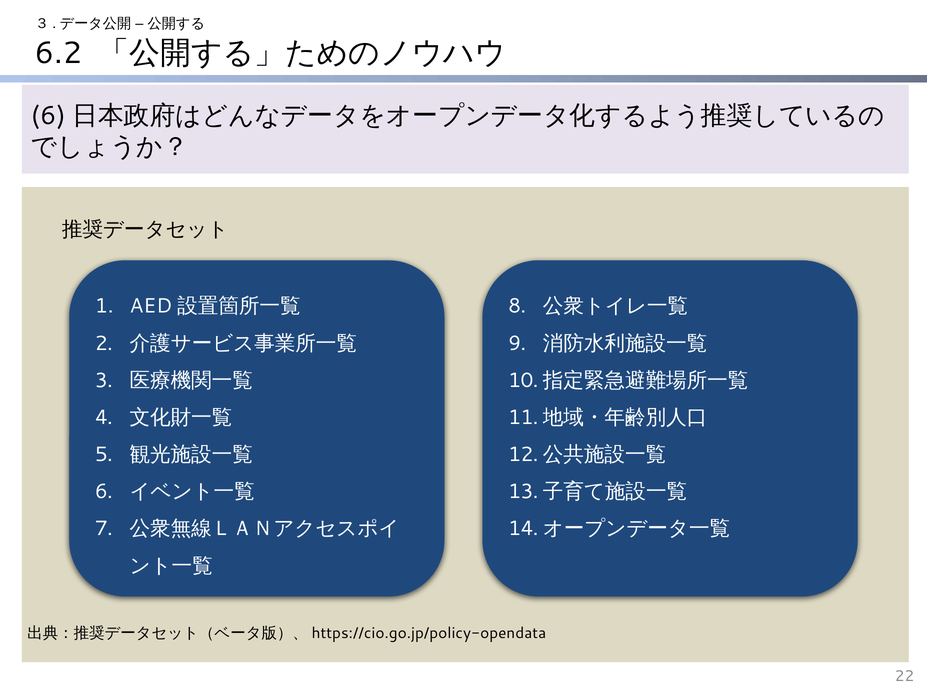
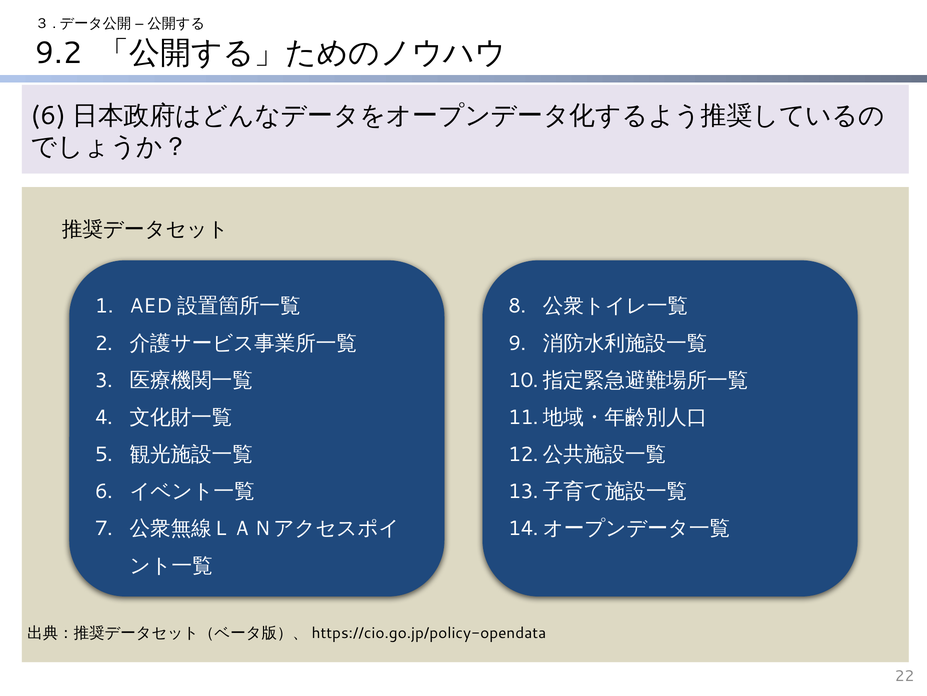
6.2: 6.2 -> 9.2
